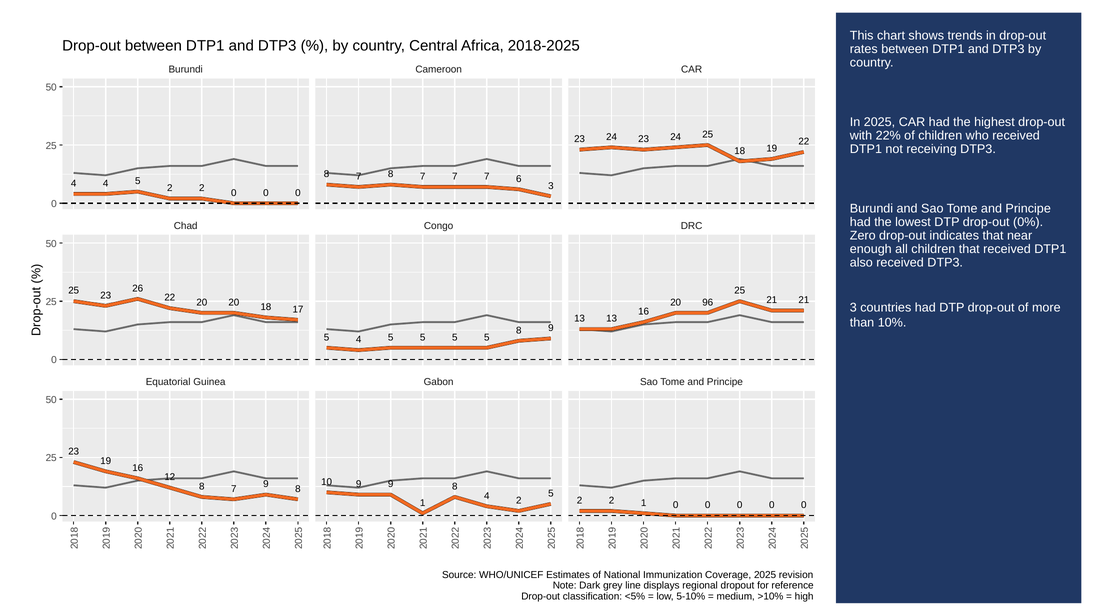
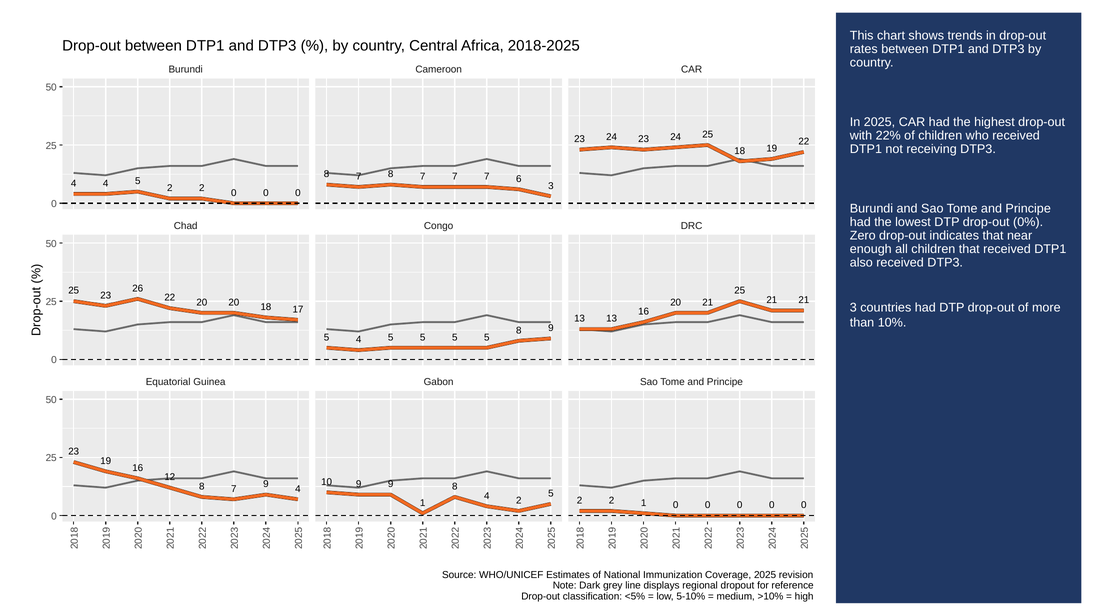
20 96: 96 -> 21
9 8: 8 -> 4
